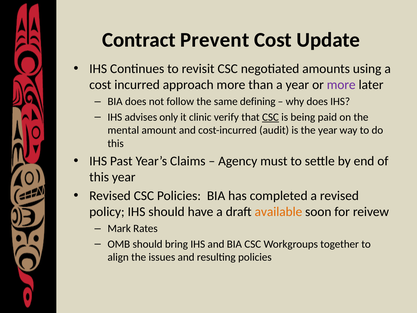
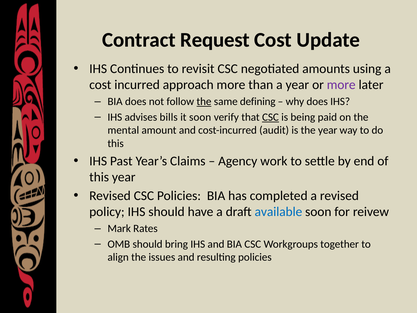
Prevent: Prevent -> Request
the at (204, 102) underline: none -> present
only: only -> bills
it clinic: clinic -> soon
must: must -> work
available colour: orange -> blue
